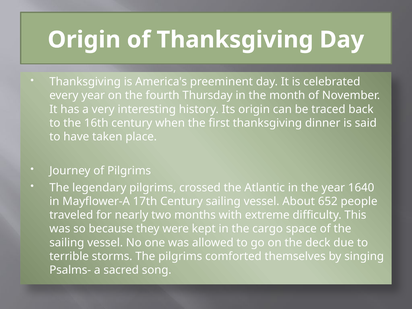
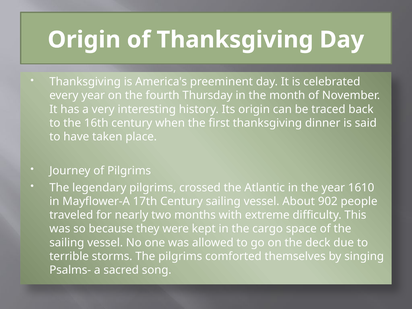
1640: 1640 -> 1610
652: 652 -> 902
